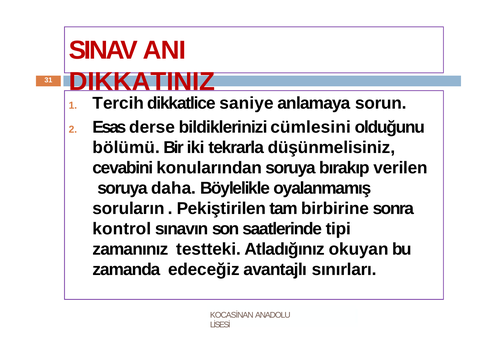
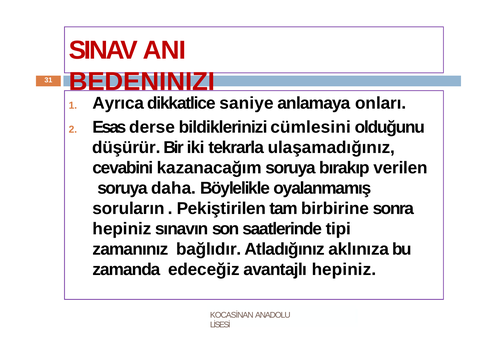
DIKKATINIZ: DIKKATINIZ -> BEDENINIZI
Tercih: Tercih -> Ayrıca
sorun: sorun -> onları
bölümü: bölümü -> düşürür
düşünmelisiniz: düşünmelisiniz -> ulaşamadığınız
konularından: konularından -> kazanacağım
kontrol at (122, 229): kontrol -> hepiniz
testteki: testteki -> bağlıdır
okuyan: okuyan -> aklınıza
avantajlı sınırları: sınırları -> hepiniz
